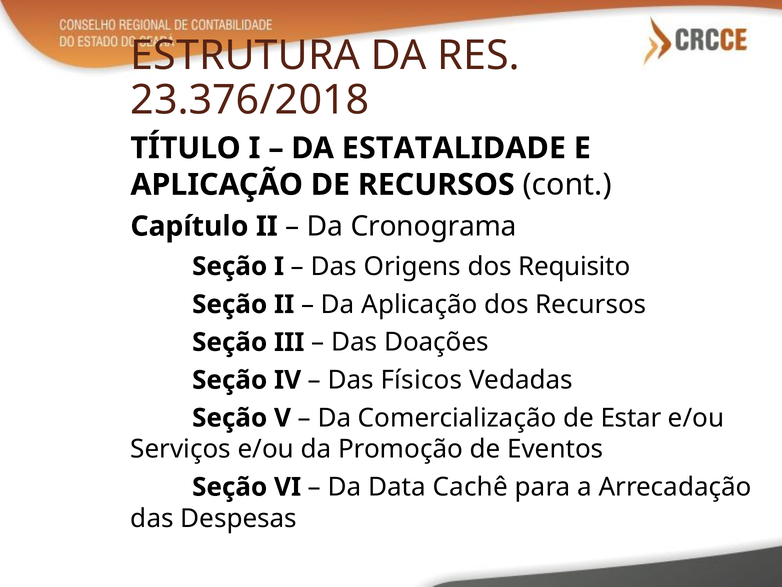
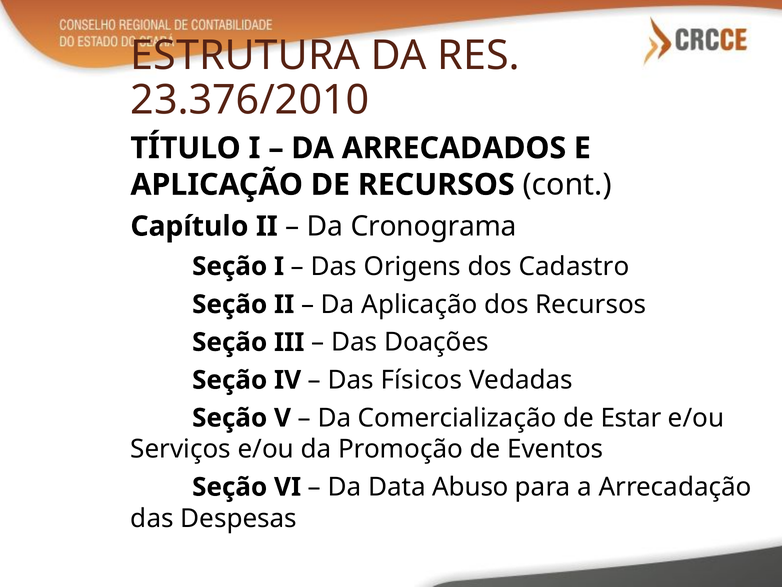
23.376/2018: 23.376/2018 -> 23.376/2010
ESTATALIDADE: ESTATALIDADE -> ARRECADADOS
Requisito: Requisito -> Cadastro
Cachê: Cachê -> Abuso
